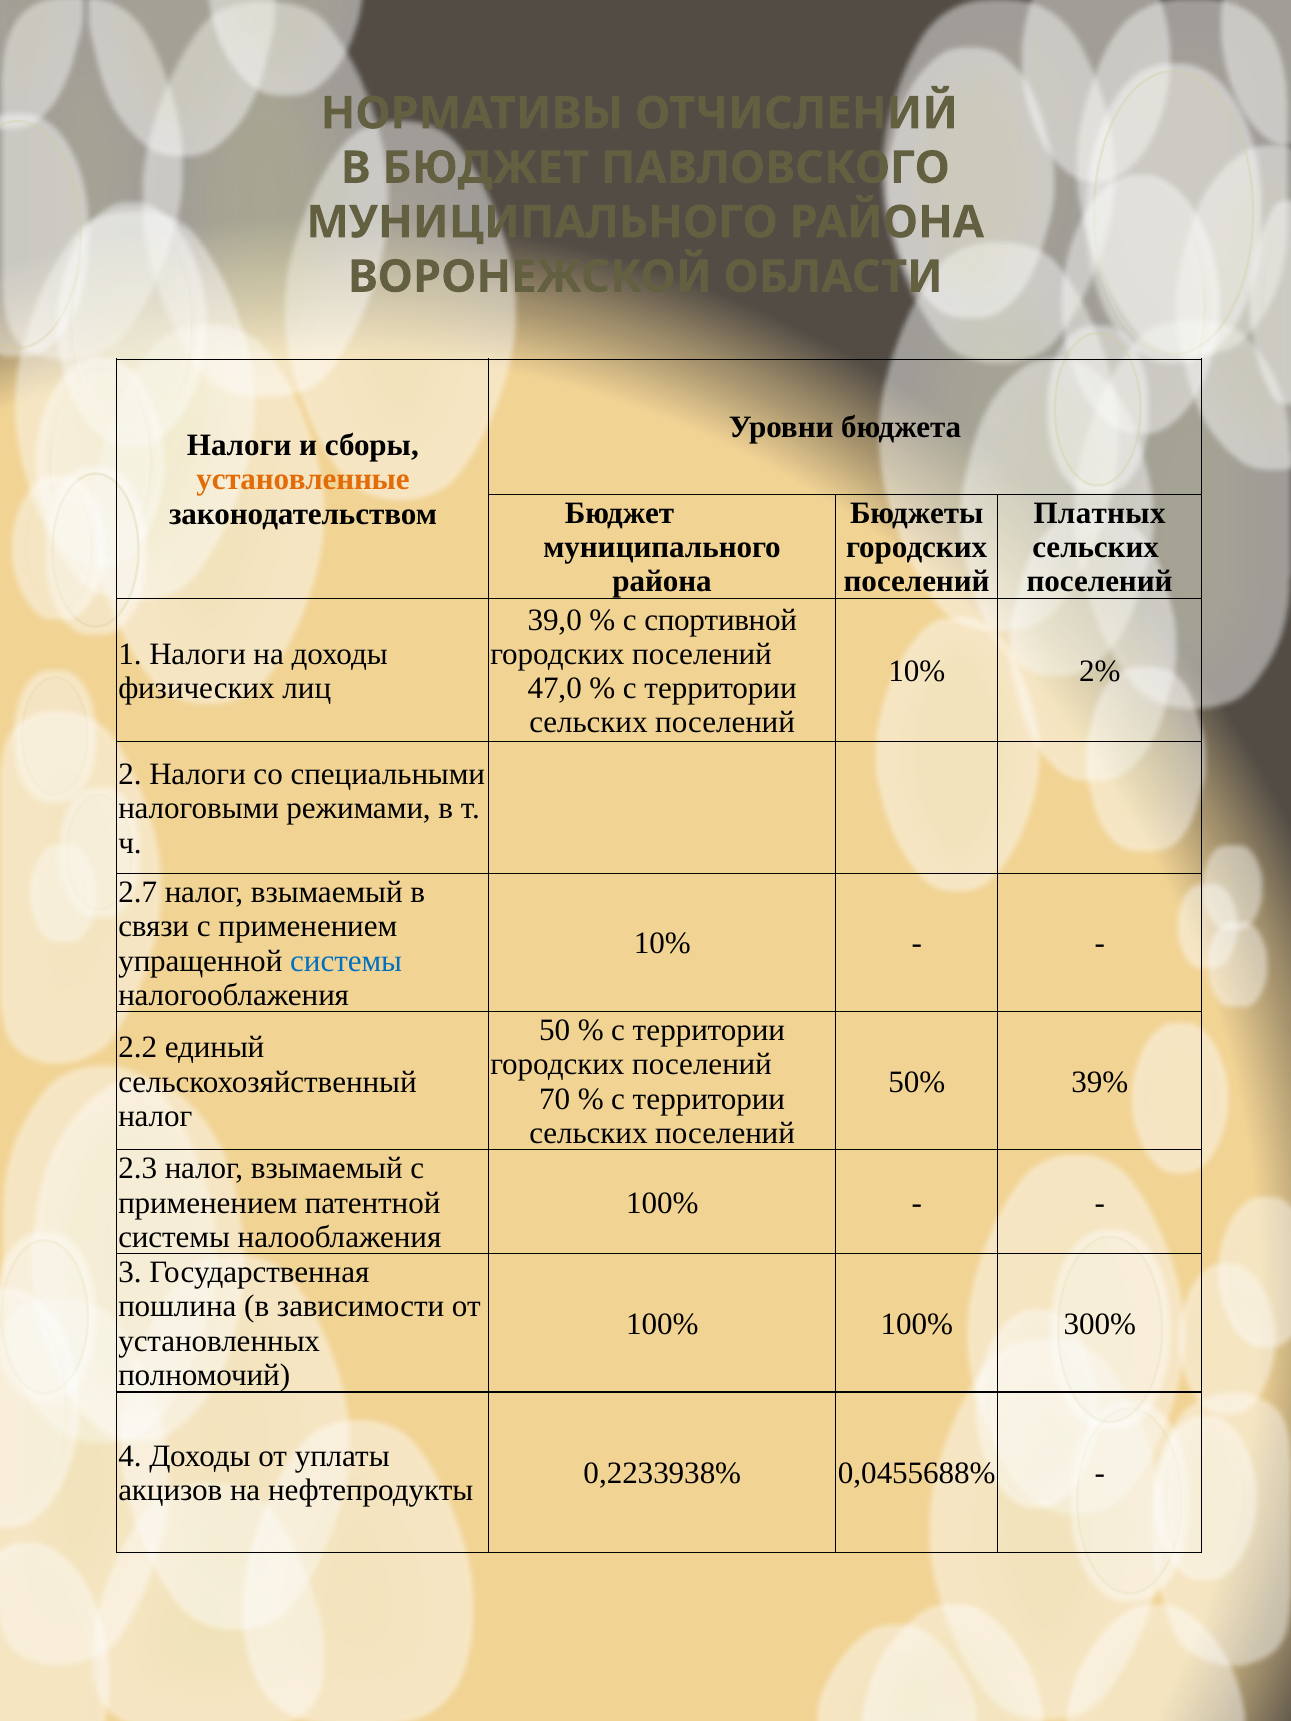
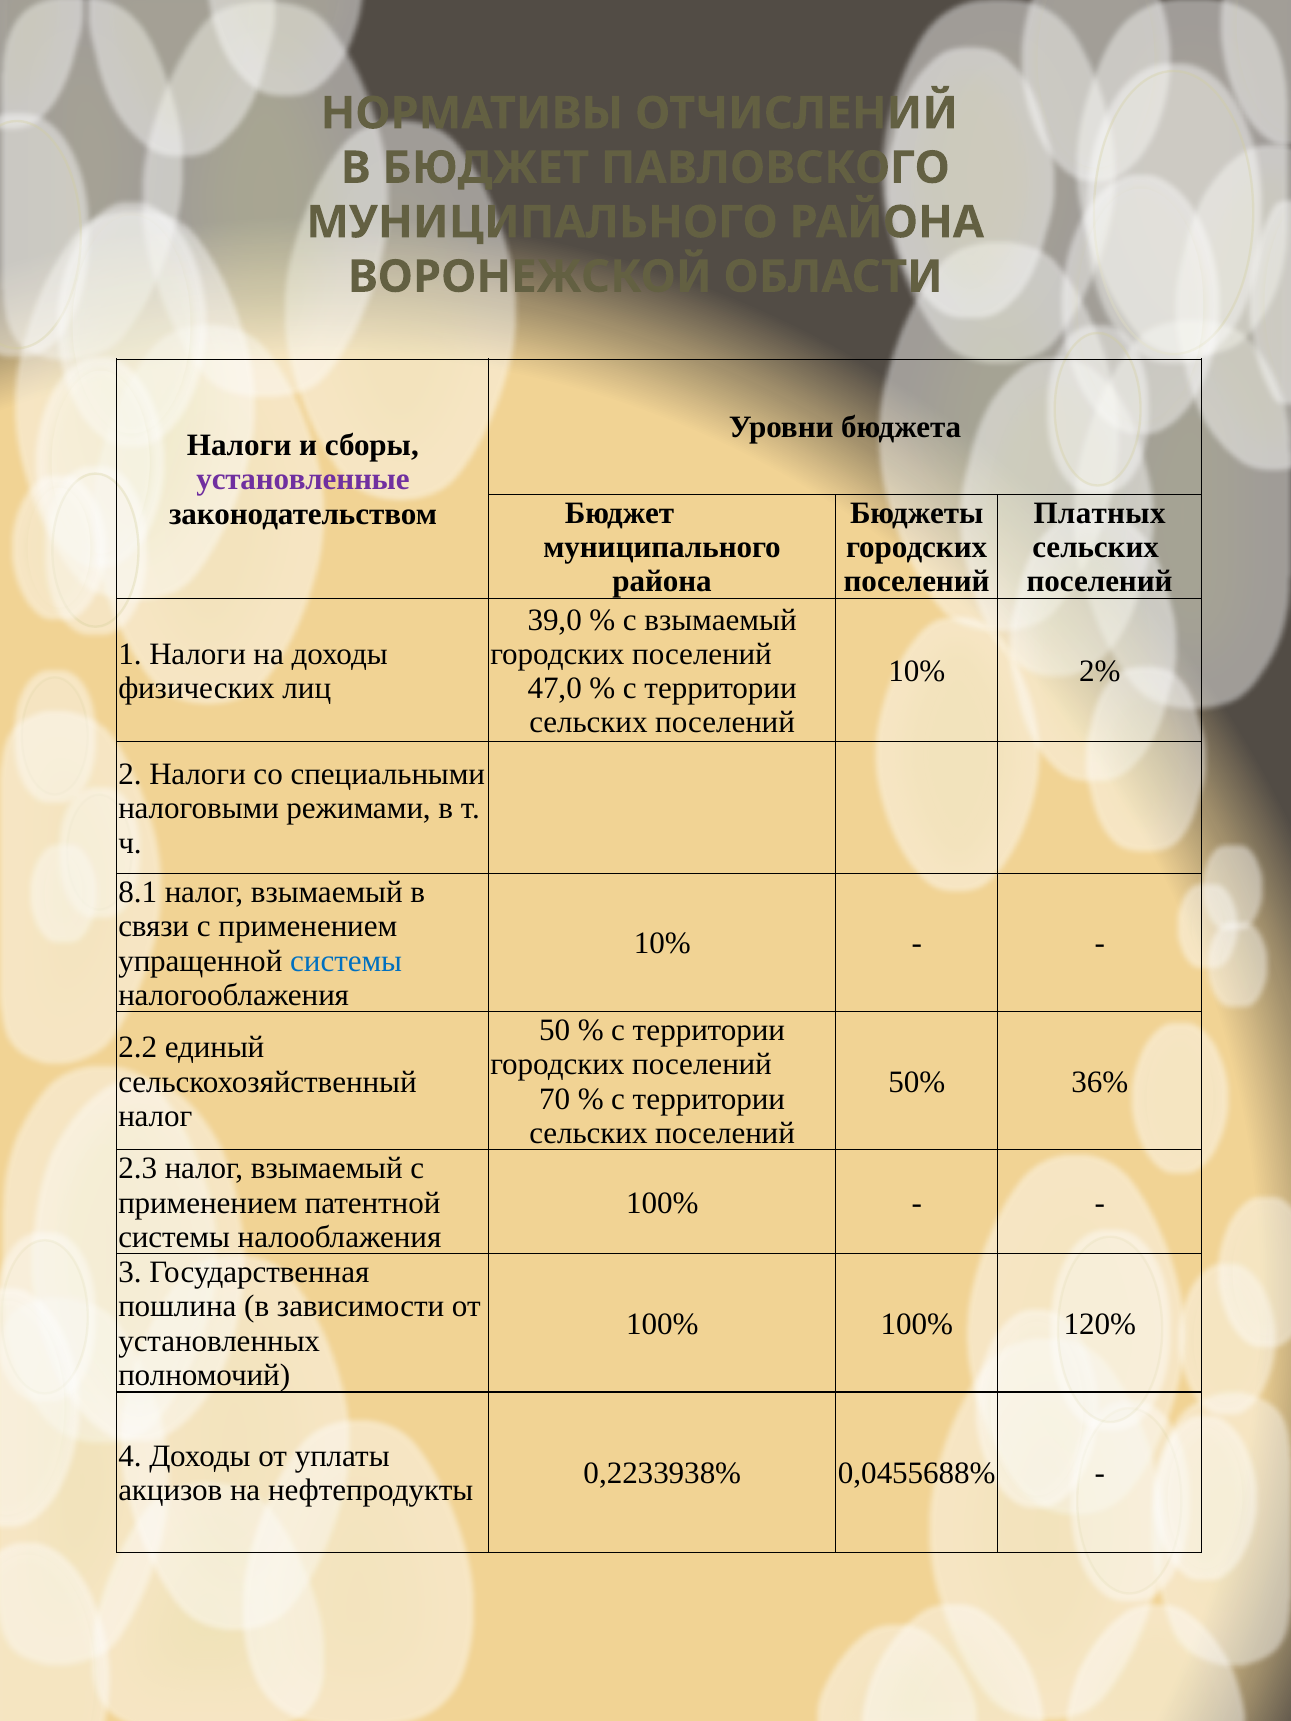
установленные colour: orange -> purple
с спортивной: спортивной -> взымаемый
2.7: 2.7 -> 8.1
39%: 39% -> 36%
300%: 300% -> 120%
